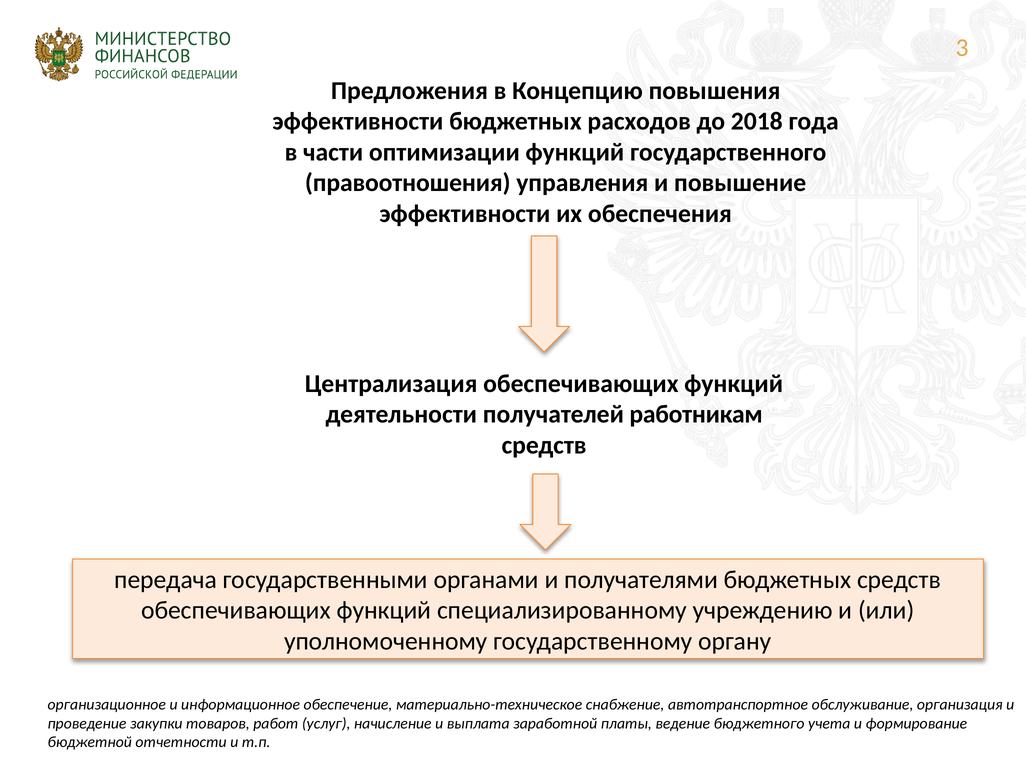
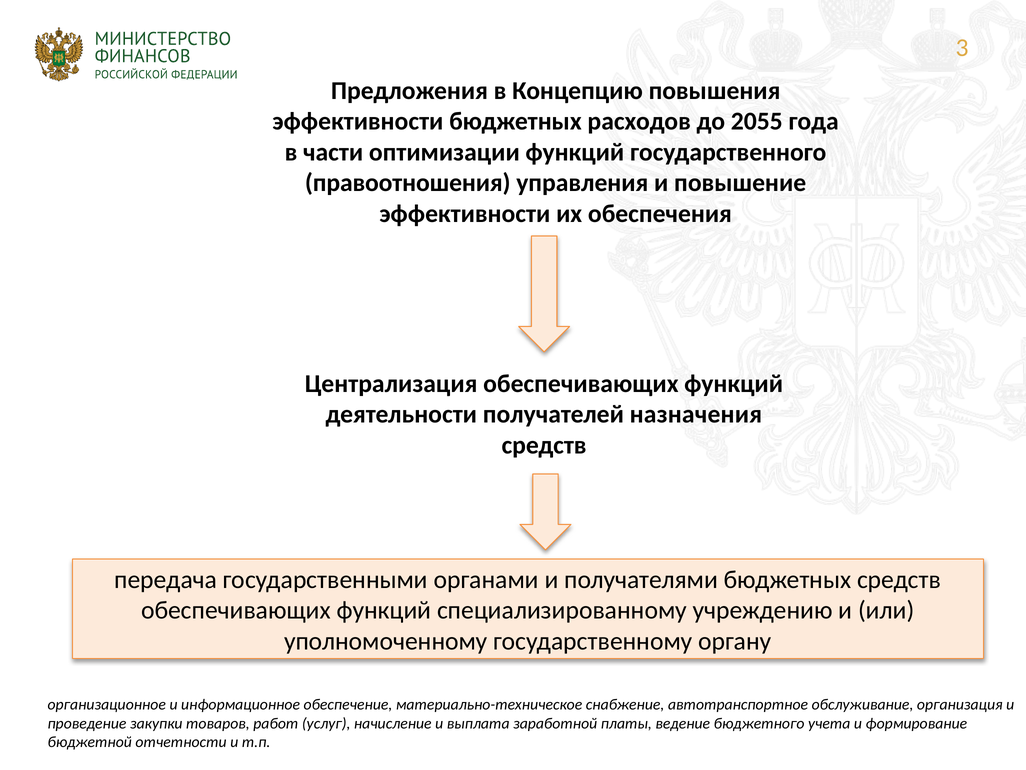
2018: 2018 -> 2055
работникам: работникам -> назначения
